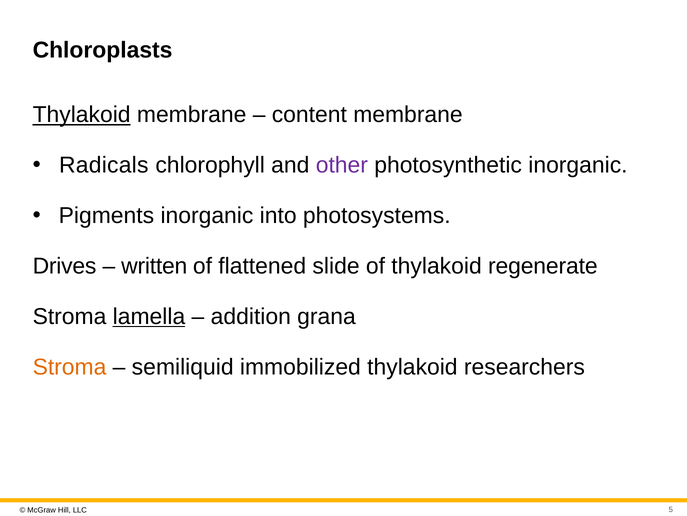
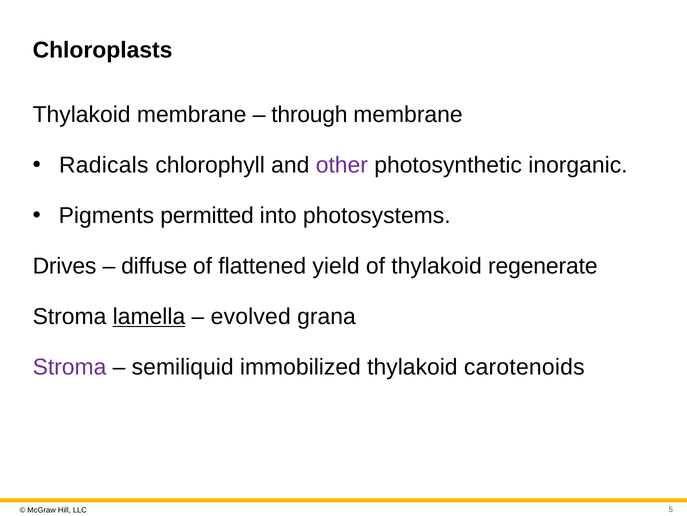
Thylakoid at (82, 115) underline: present -> none
content: content -> through
Pigments inorganic: inorganic -> permitted
written: written -> diffuse
slide: slide -> yield
addition: addition -> evolved
Stroma at (70, 367) colour: orange -> purple
researchers: researchers -> carotenoids
